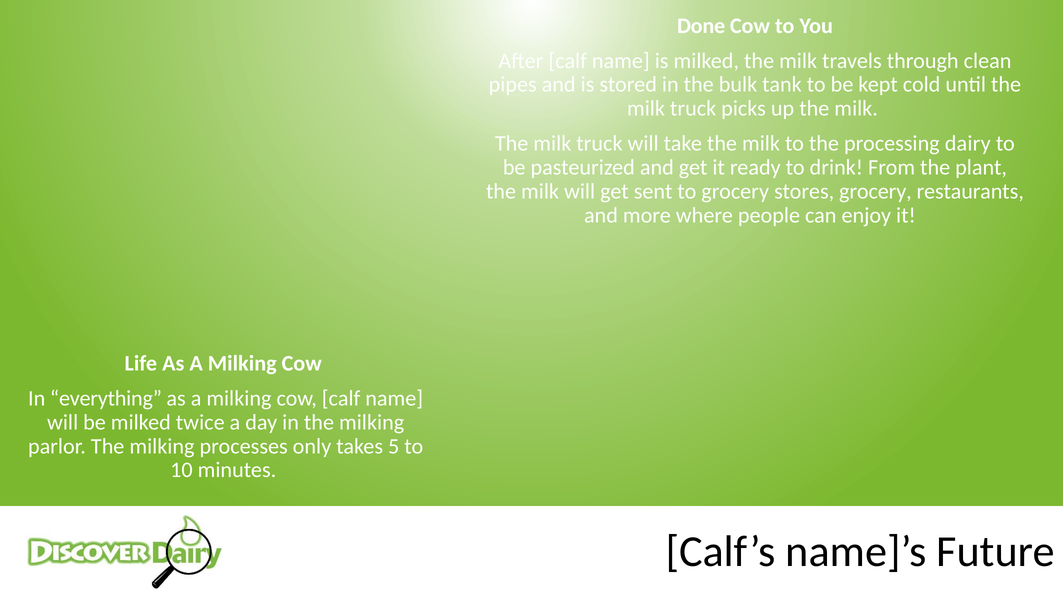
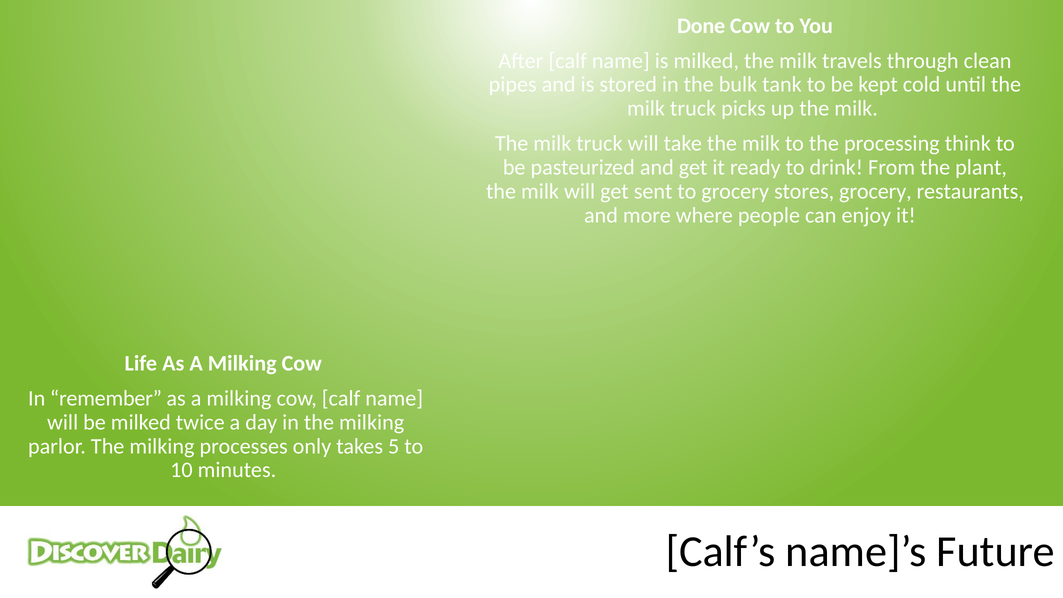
dairy: dairy -> think
everything: everything -> remember
